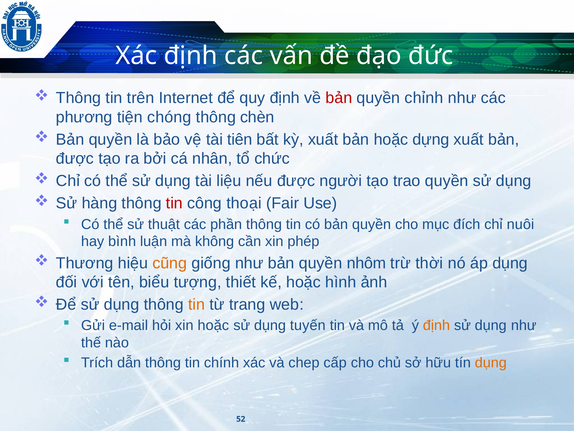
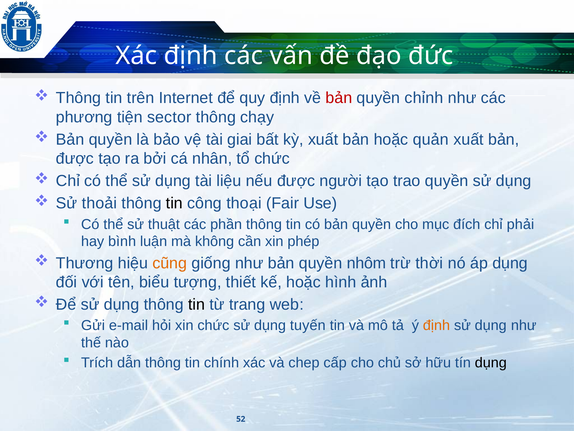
chóng: chóng -> sector
chèn: chèn -> chạy
tiên: tiên -> giai
dựng: dựng -> quản
hàng: hàng -> thoải
tin at (174, 203) colour: red -> black
nuôi: nuôi -> phải
tin at (197, 304) colour: orange -> black
xin hoặc: hoặc -> chức
dụng at (491, 362) colour: orange -> black
